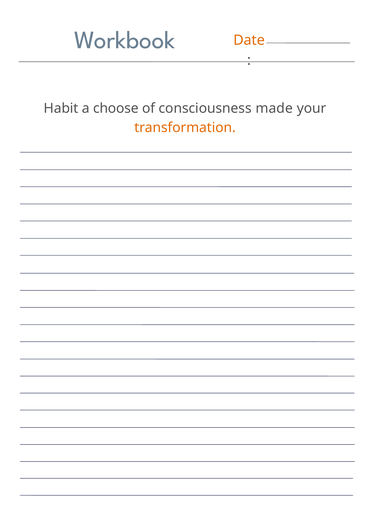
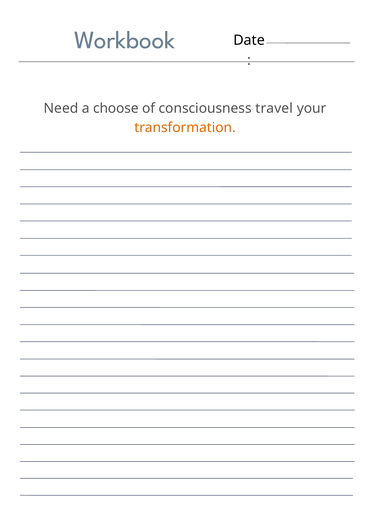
Date colour: orange -> black
Habit: Habit -> Need
made: made -> travel
